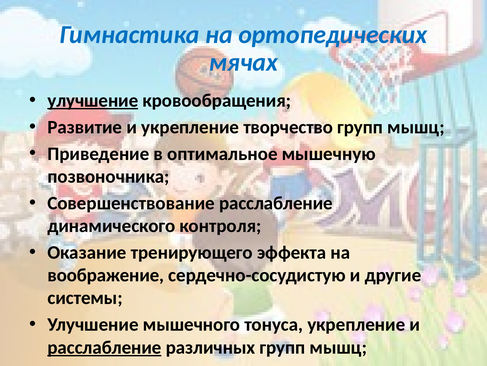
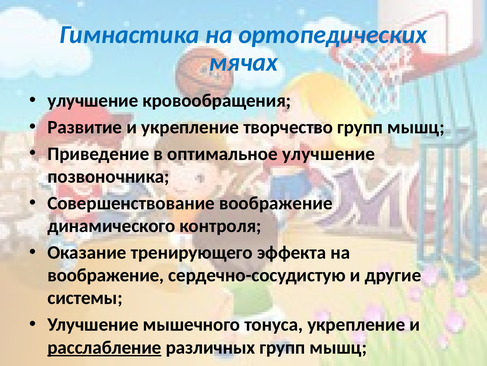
улучшение at (93, 100) underline: present -> none
оптимальное мышечную: мышечную -> улучшение
Совершенствование расслабление: расслабление -> воображение
